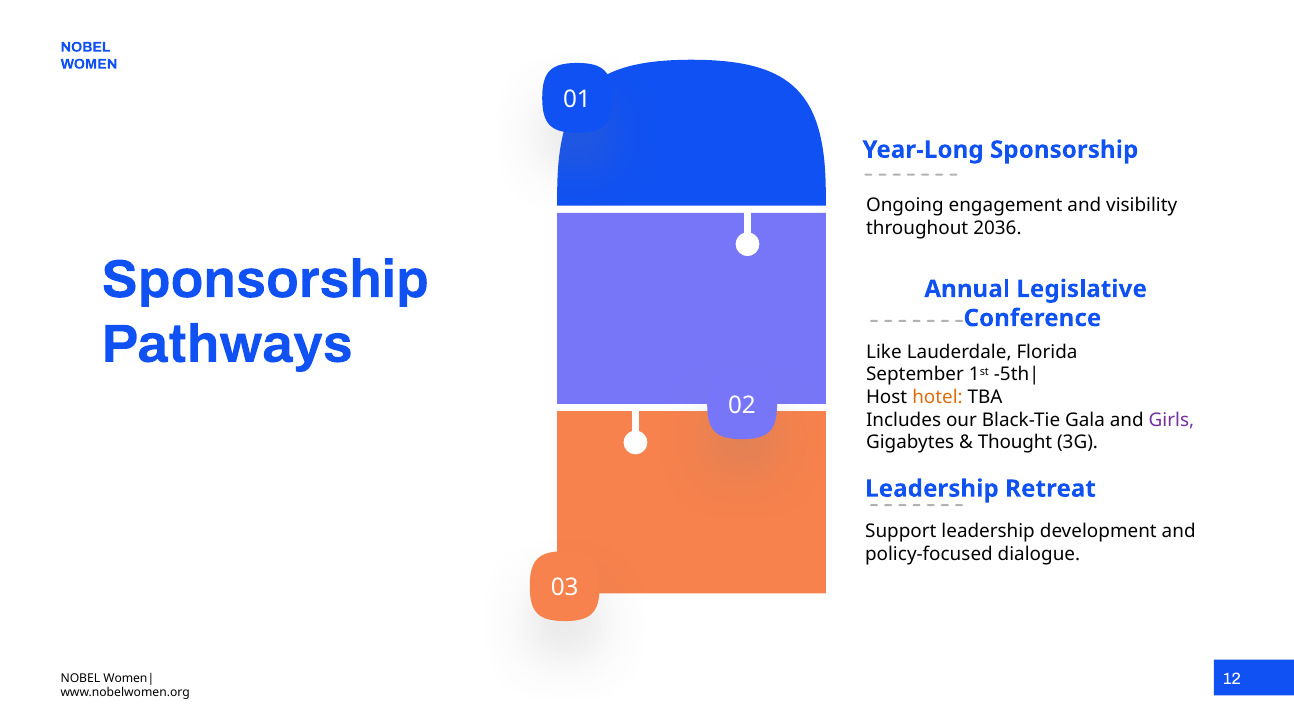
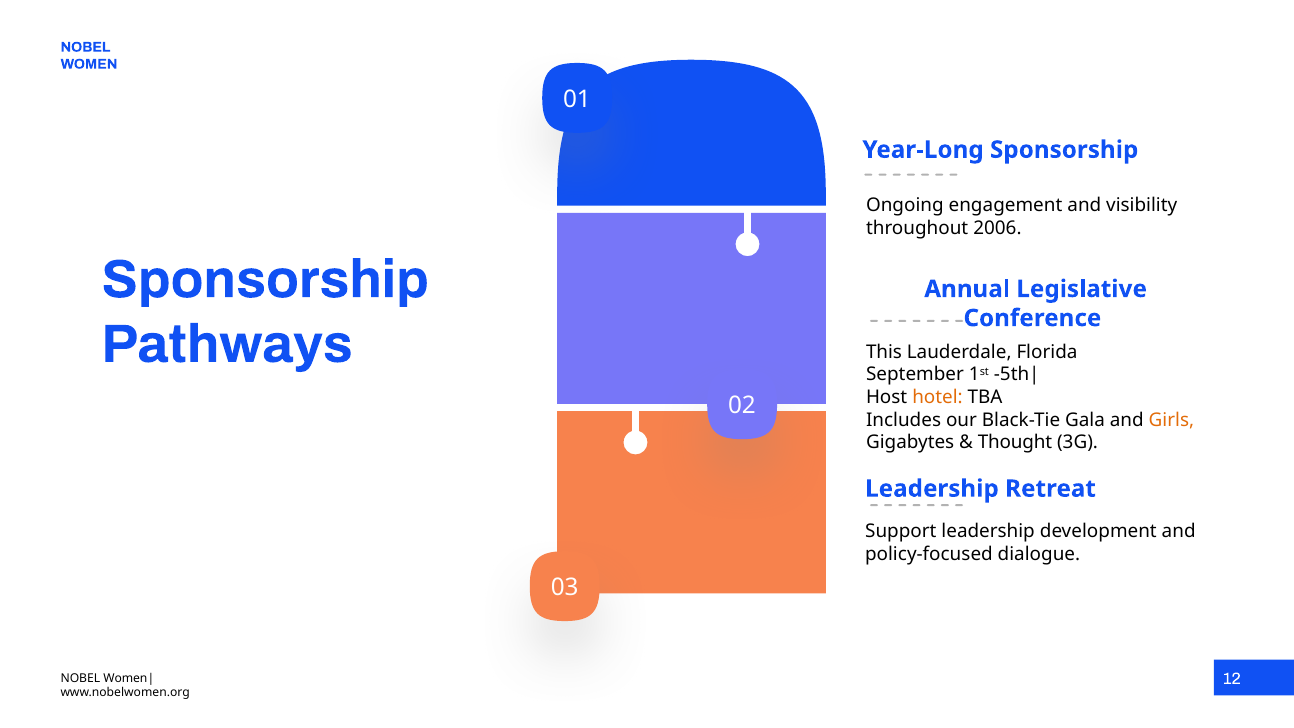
2036: 2036 -> 2006
Like: Like -> This
Girls colour: purple -> orange
